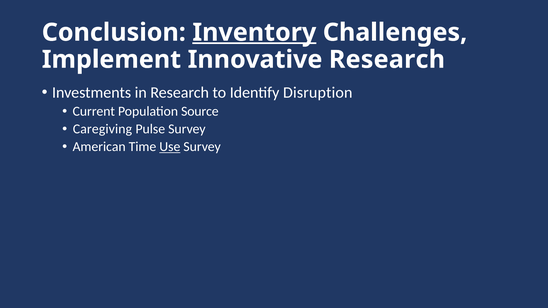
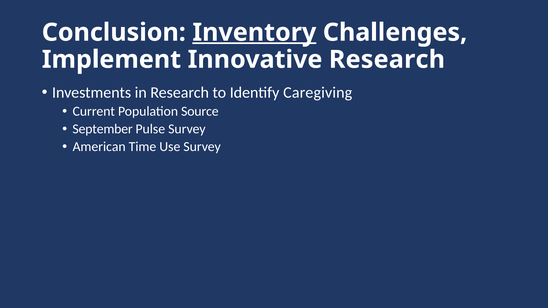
Disruption: Disruption -> Caregiving
Caregiving: Caregiving -> September
Use underline: present -> none
